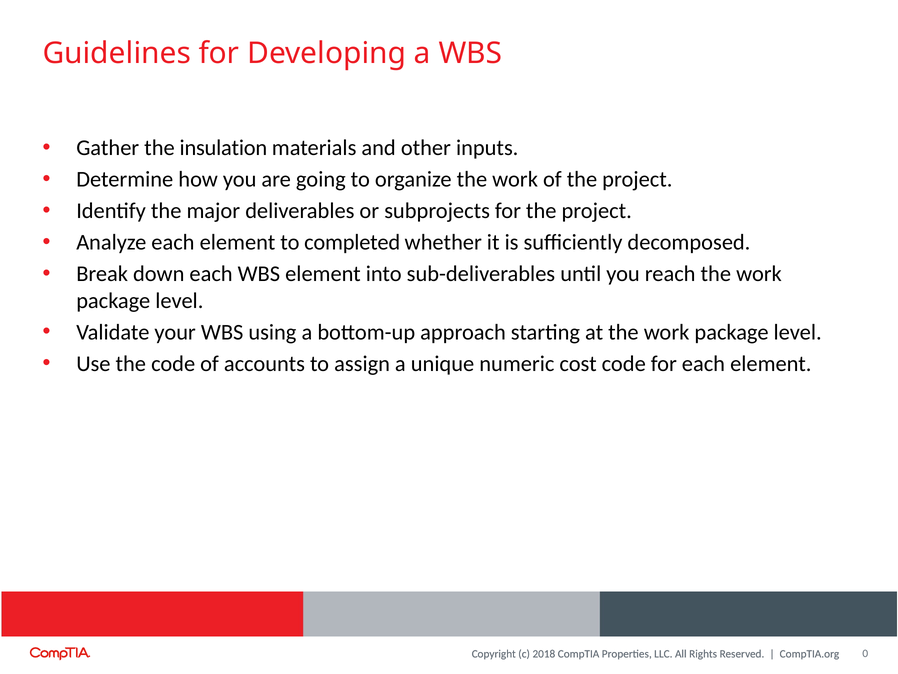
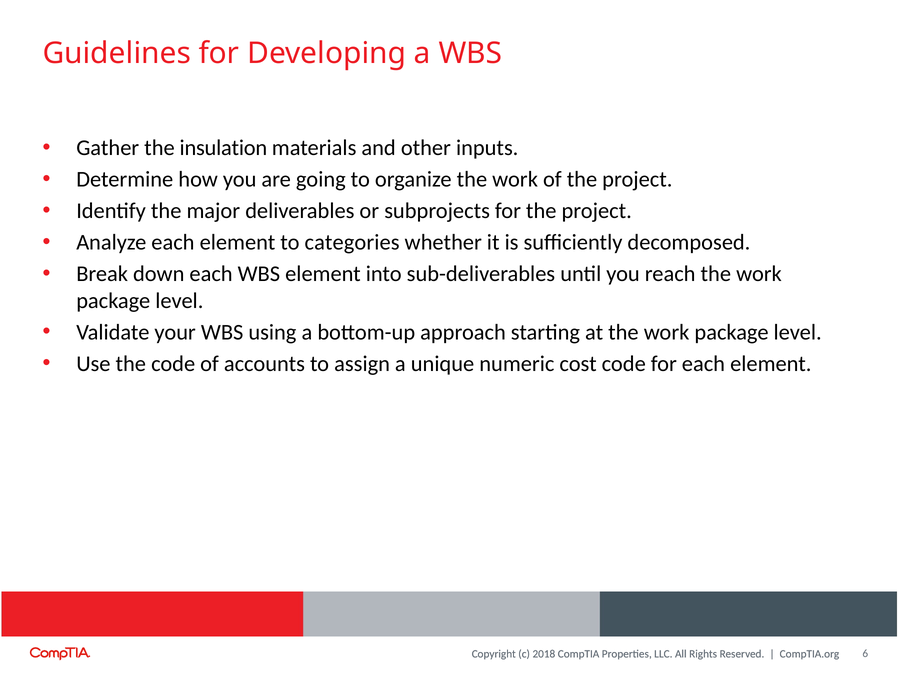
completed: completed -> categories
0: 0 -> 6
